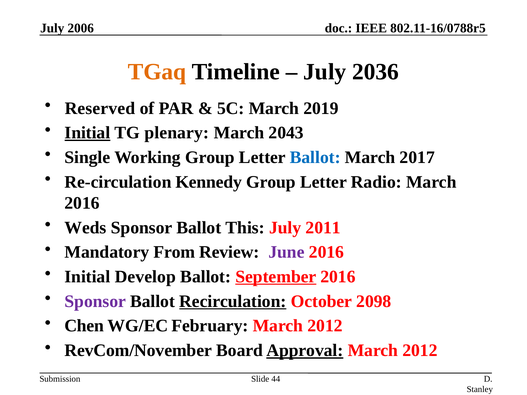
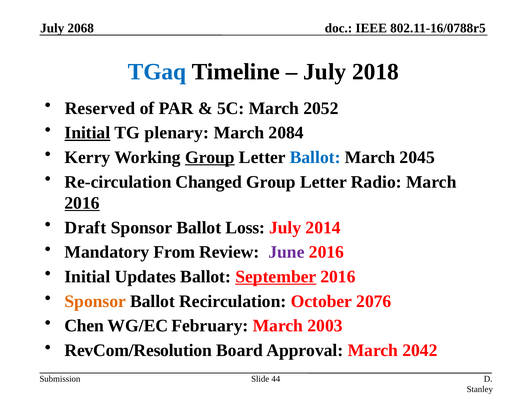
2006: 2006 -> 2068
TGaq colour: orange -> blue
2036: 2036 -> 2018
2019: 2019 -> 2052
2043: 2043 -> 2084
Single: Single -> Kerry
Group at (210, 157) underline: none -> present
2017: 2017 -> 2045
Kennedy: Kennedy -> Changed
2016 at (82, 203) underline: none -> present
Weds: Weds -> Draft
This: This -> Loss
2011: 2011 -> 2014
Develop: Develop -> Updates
Sponsor at (95, 301) colour: purple -> orange
Recirculation underline: present -> none
2098: 2098 -> 2076
2012 at (325, 326): 2012 -> 2003
RevCom/November: RevCom/November -> RevCom/Resolution
Approval underline: present -> none
2012 at (420, 351): 2012 -> 2042
